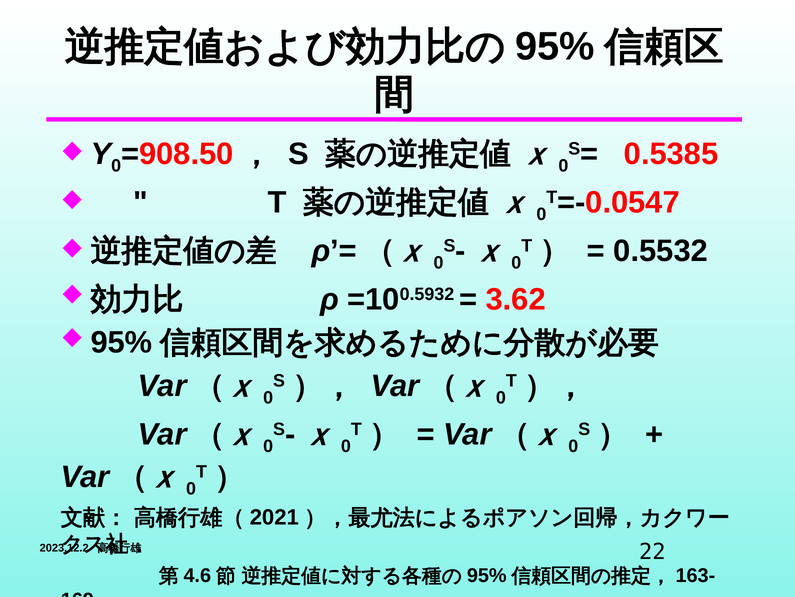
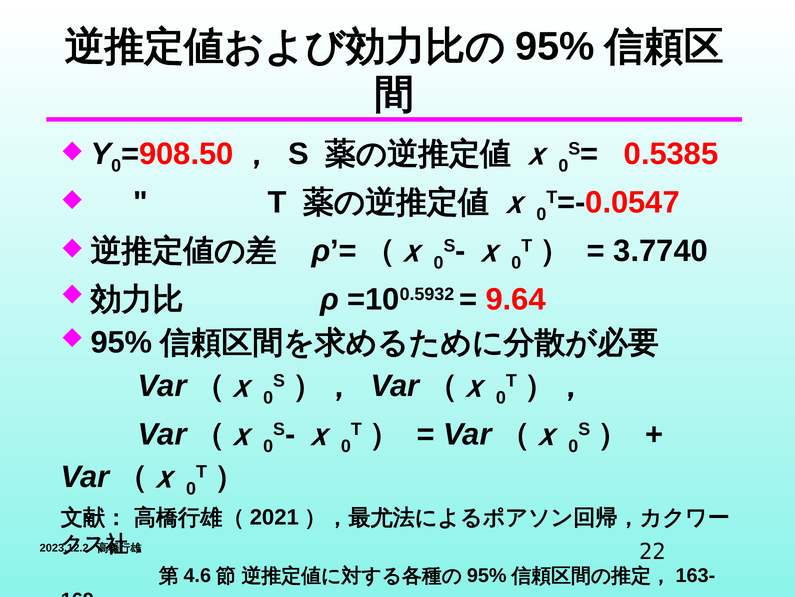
0.5532: 0.5532 -> 3.7740
3.62: 3.62 -> 9.64
